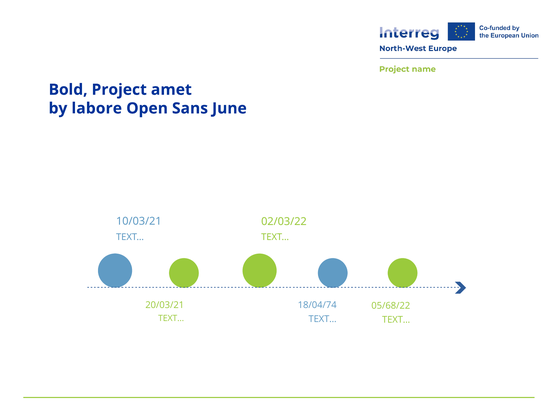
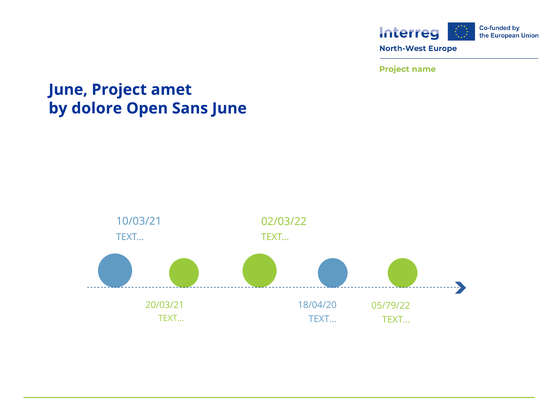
Bold at (68, 90): Bold -> June
labore: labore -> dolore
18/04/74: 18/04/74 -> 18/04/20
05/68/22: 05/68/22 -> 05/79/22
